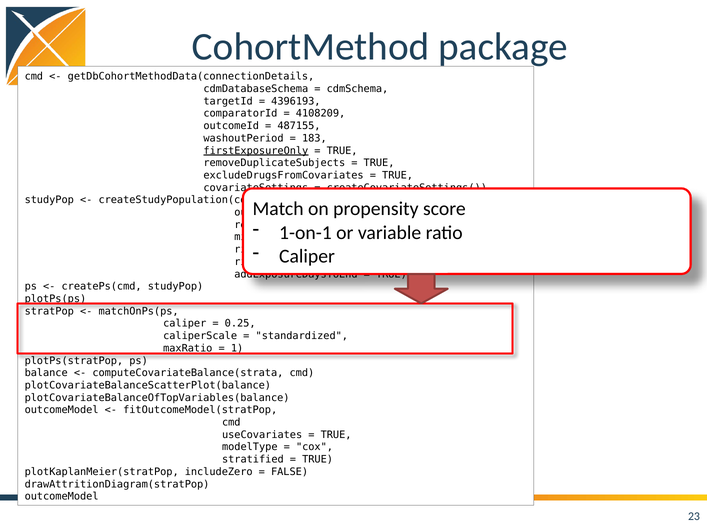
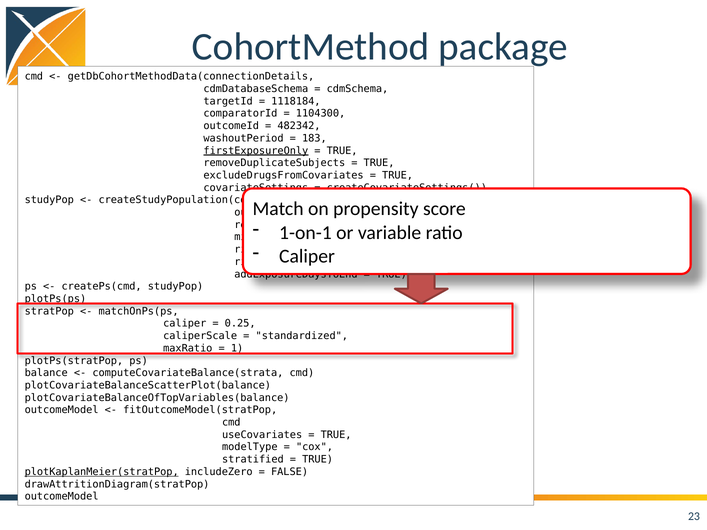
4396193: 4396193 -> 1118184
4108209: 4108209 -> 1104300
487155: 487155 -> 482342
plotKaplanMeier(stratPop underline: none -> present
